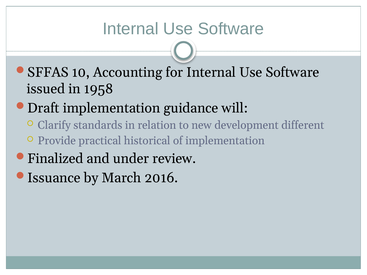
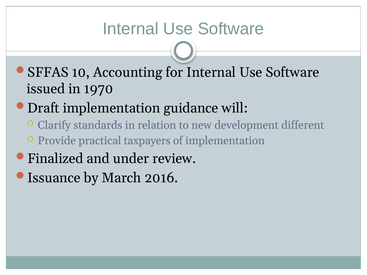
1958: 1958 -> 1970
historical: historical -> taxpayers
